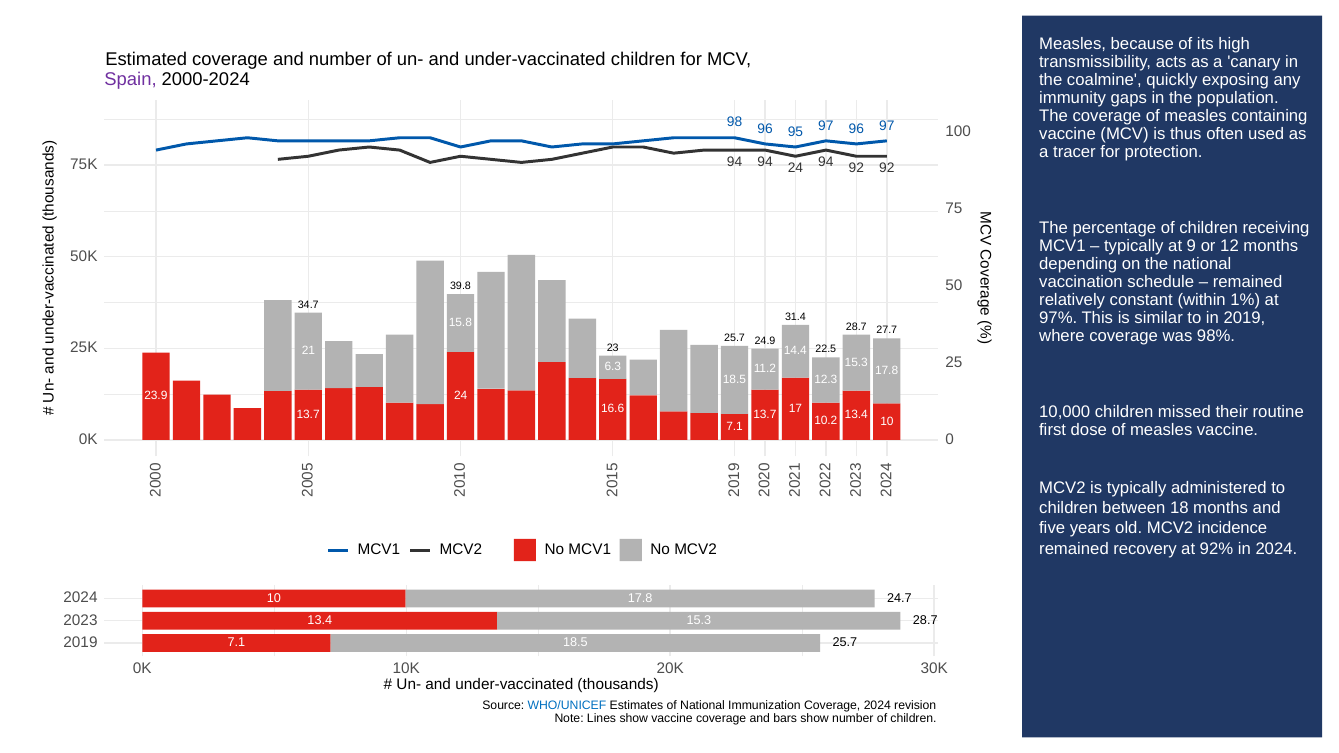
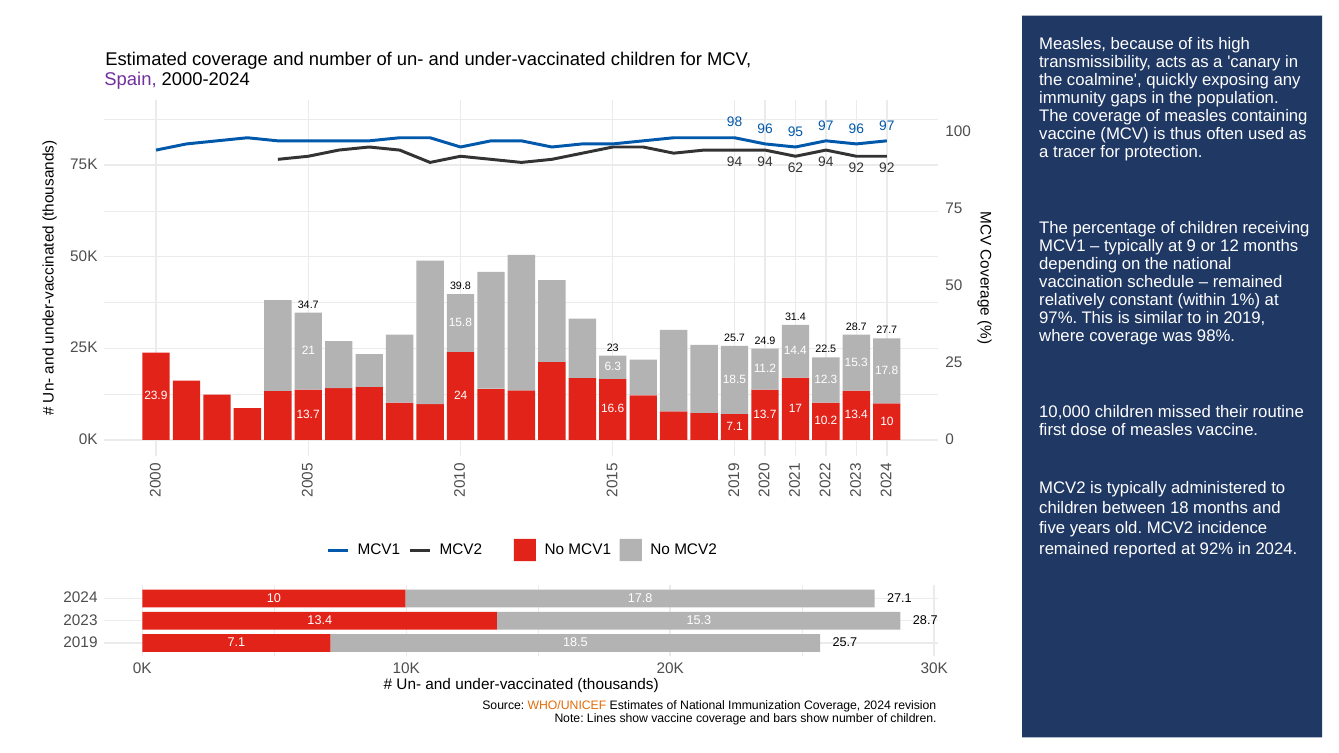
94 24: 24 -> 62
recovery: recovery -> reported
24.7: 24.7 -> 27.1
WHO/UNICEF colour: blue -> orange
